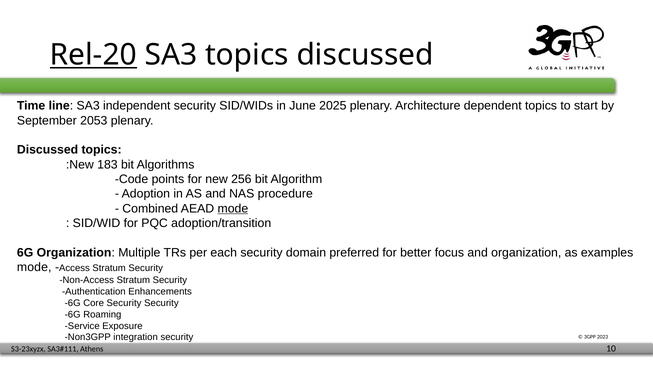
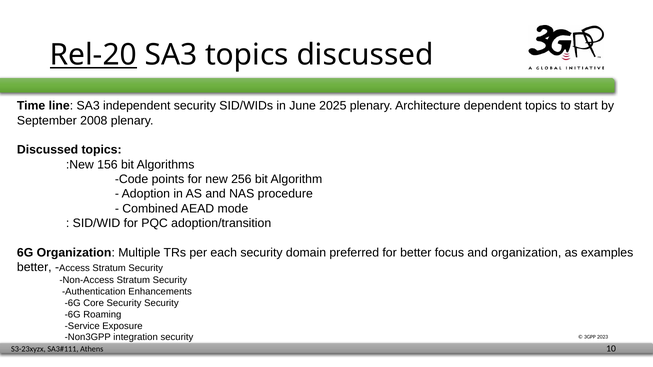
2053: 2053 -> 2008
183: 183 -> 156
mode at (233, 209) underline: present -> none
mode at (34, 268): mode -> better
